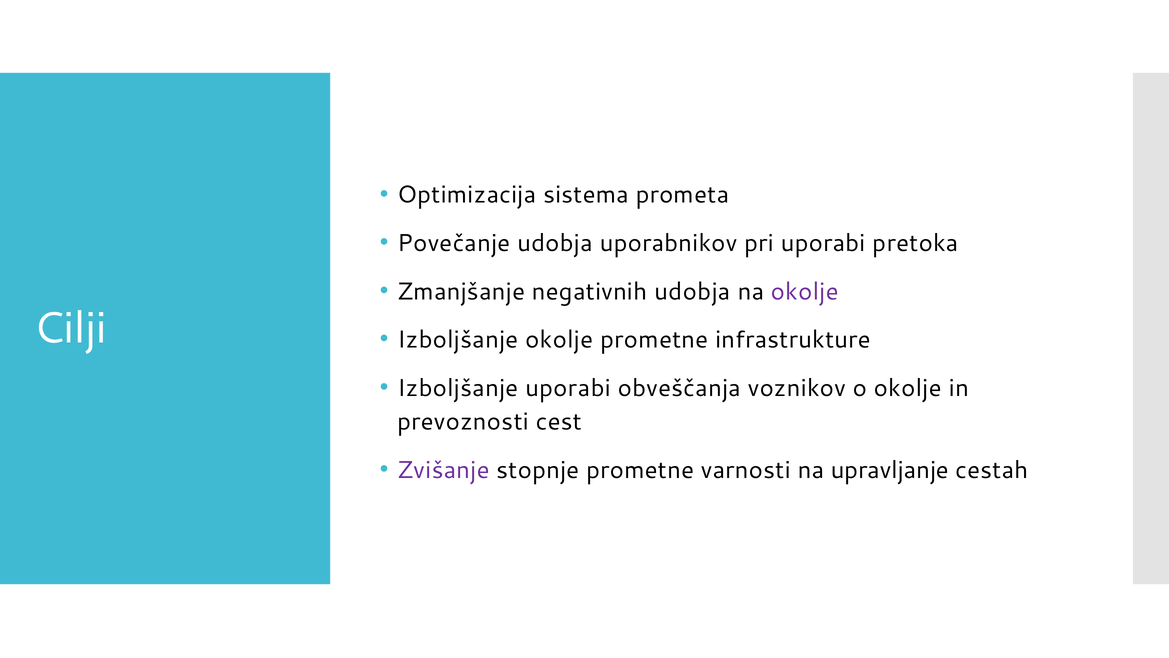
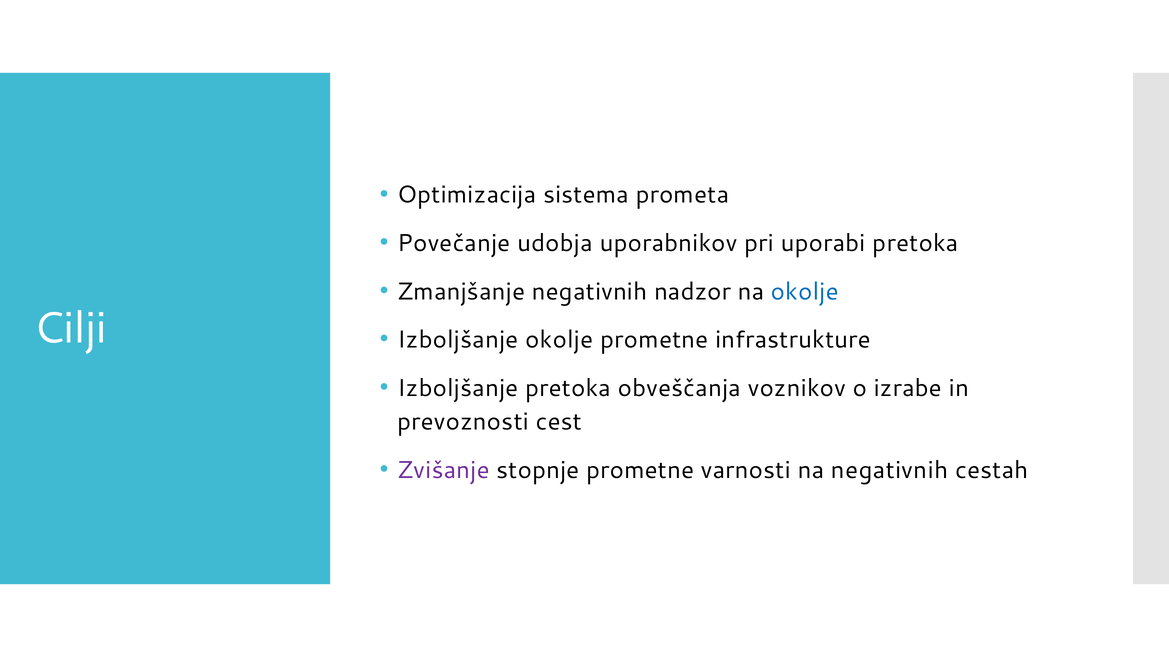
negativnih udobja: udobja -> nadzor
okolje at (805, 291) colour: purple -> blue
Izboljšanje uporabi: uporabi -> pretoka
o okolje: okolje -> izrabe
na upravljanje: upravljanje -> negativnih
